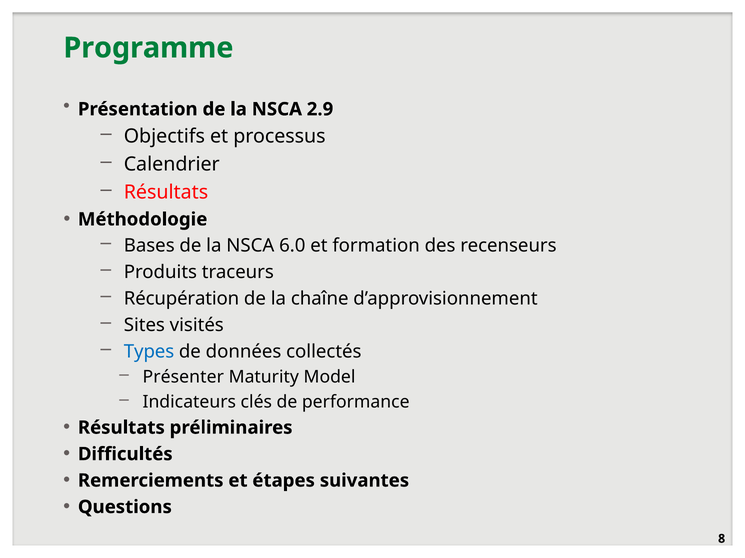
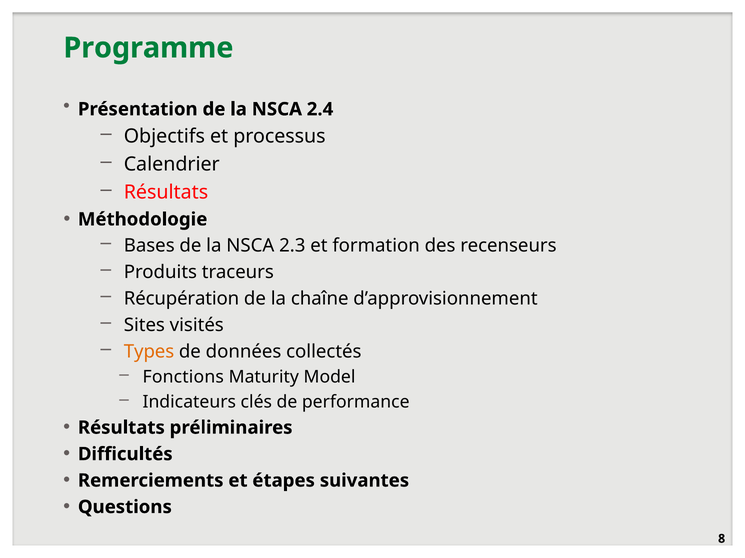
2.9: 2.9 -> 2.4
6.0: 6.0 -> 2.3
Types colour: blue -> orange
Présenter: Présenter -> Fonctions
